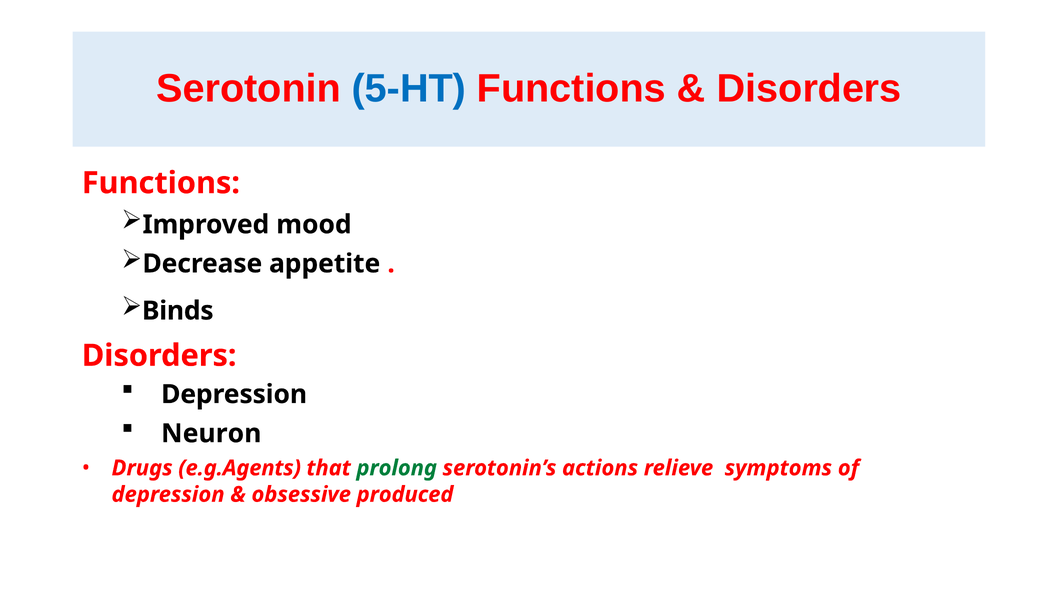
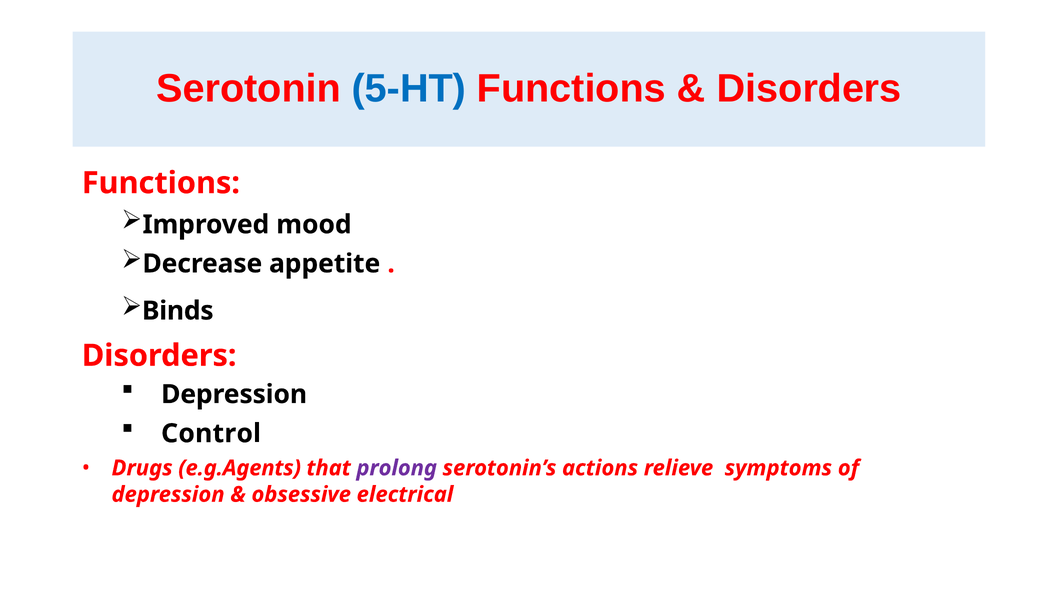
Neuron: Neuron -> Control
prolong colour: green -> purple
produced: produced -> electrical
